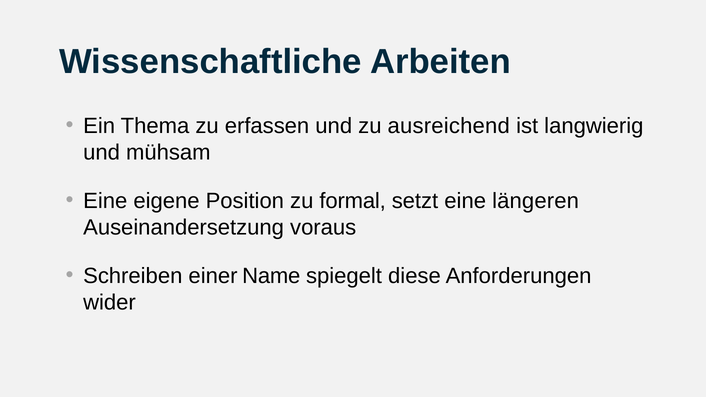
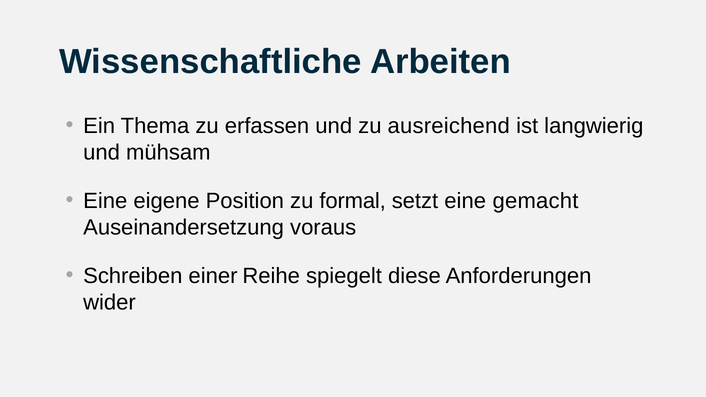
längeren: längeren -> gemacht
Name: Name -> Reihe
